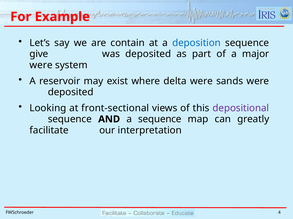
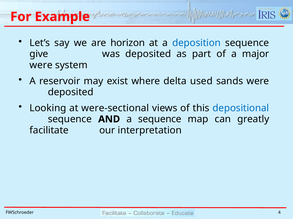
contain: contain -> horizon
delta were: were -> used
front-sectional: front-sectional -> were-sectional
depositional colour: purple -> blue
